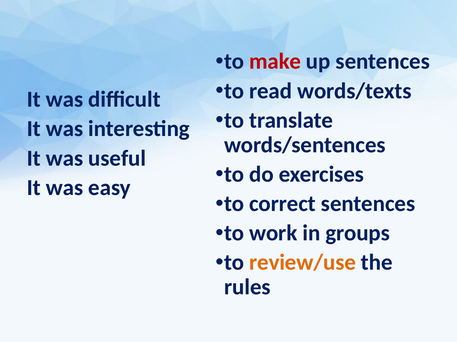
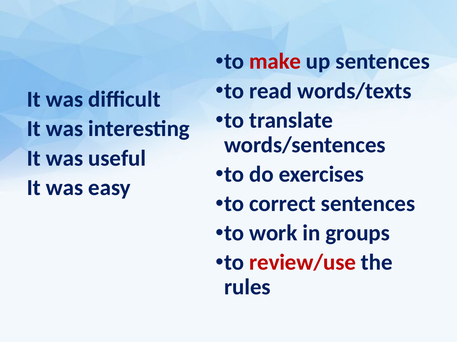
review/use colour: orange -> red
